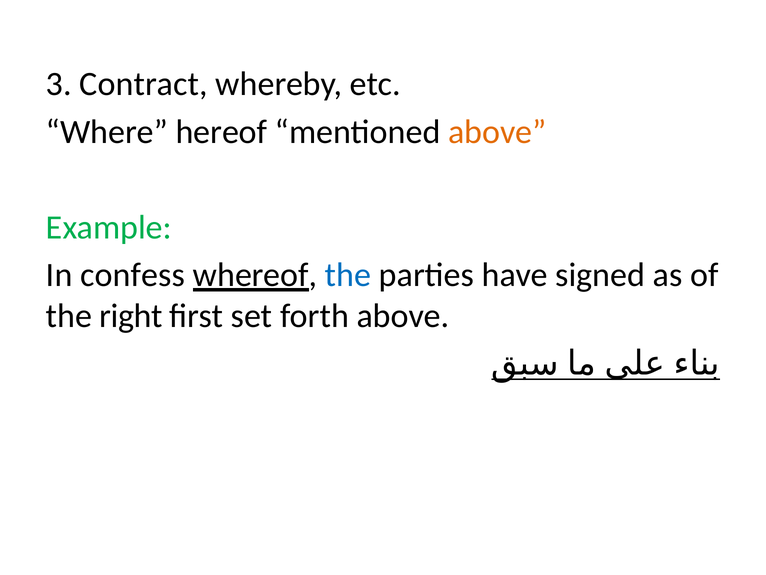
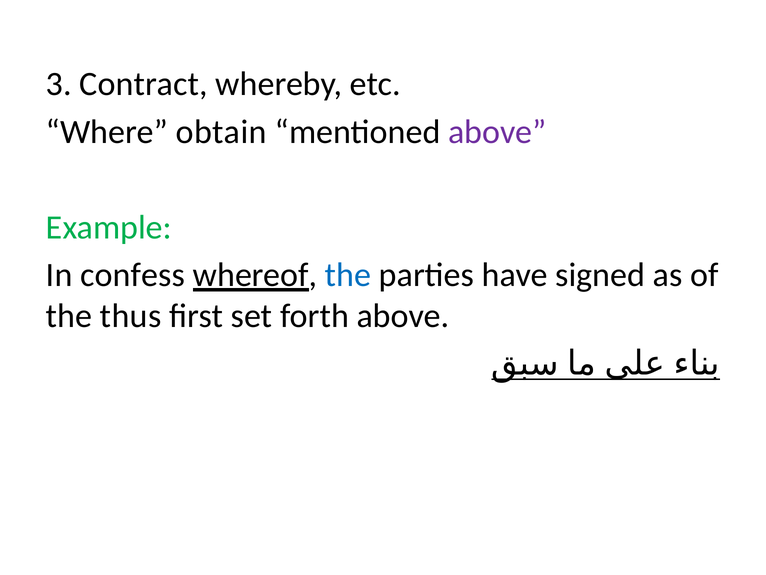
hereof: hereof -> obtain
above at (497, 132) colour: orange -> purple
right: right -> thus
